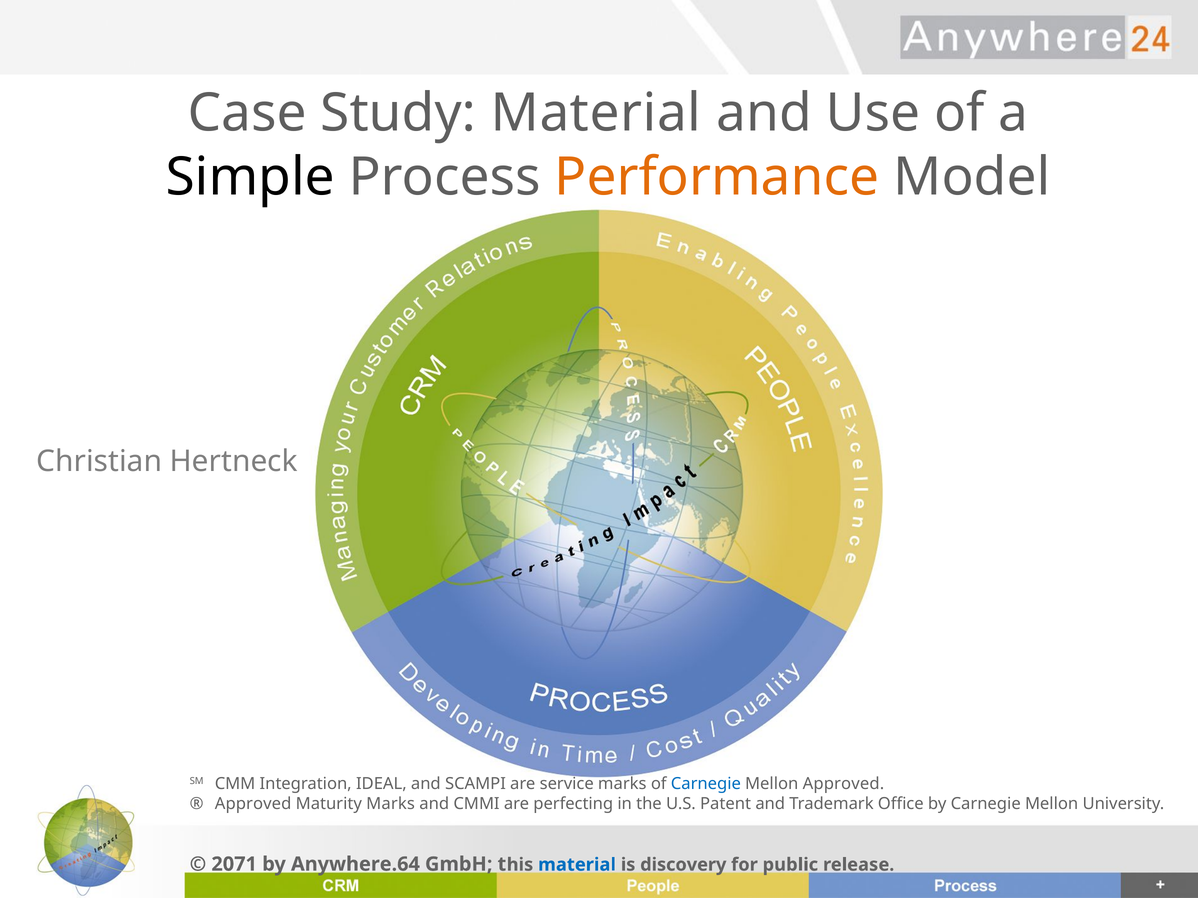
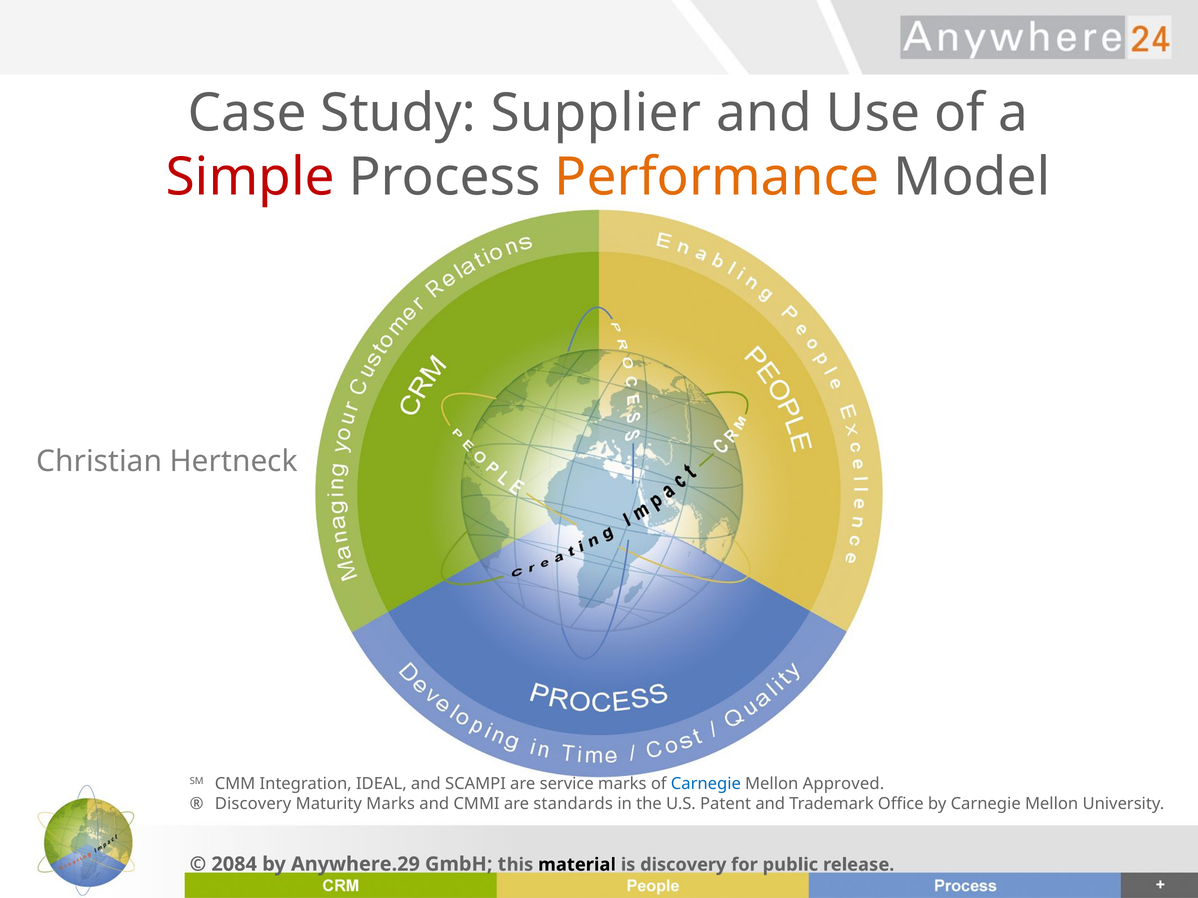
Study Material: Material -> Supplier
Simple colour: black -> red
Approved at (253, 804): Approved -> Discovery
perfecting: perfecting -> standards
2071: 2071 -> 2084
Anywhere.64: Anywhere.64 -> Anywhere.29
material at (577, 865) colour: blue -> black
